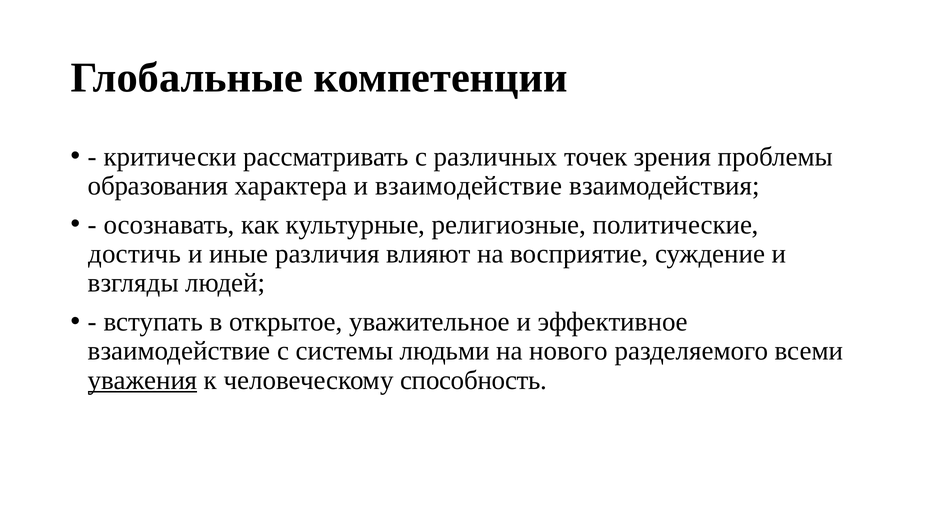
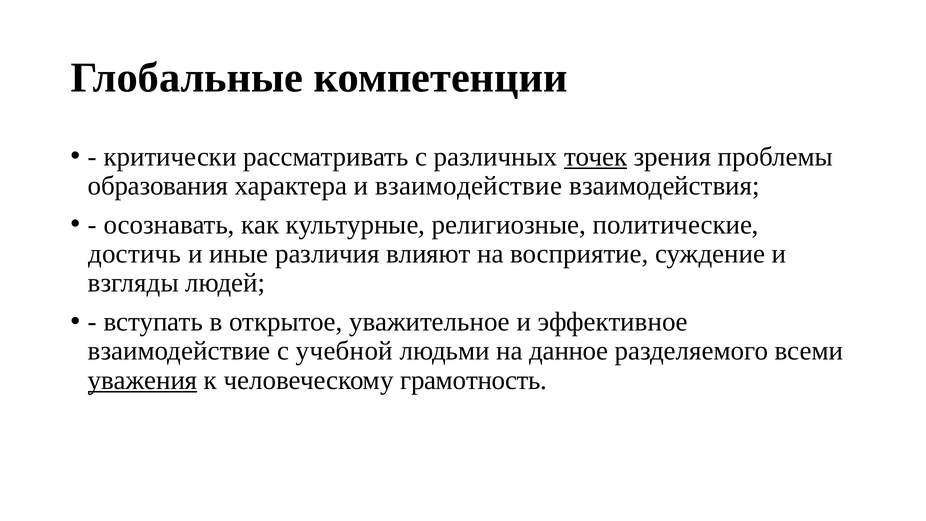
точек underline: none -> present
системы: системы -> учебной
нового: нового -> данное
способность: способность -> грамотность
